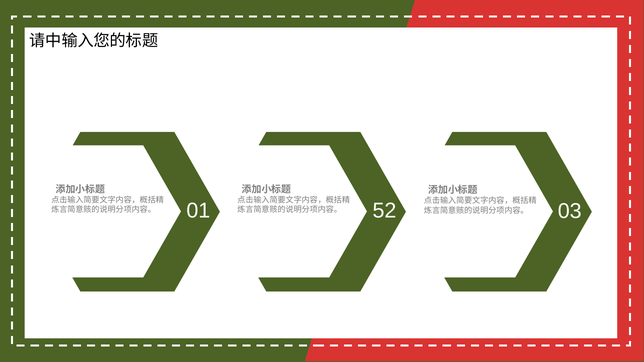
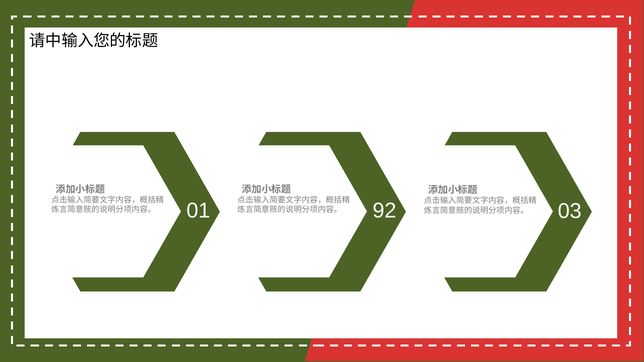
52: 52 -> 92
